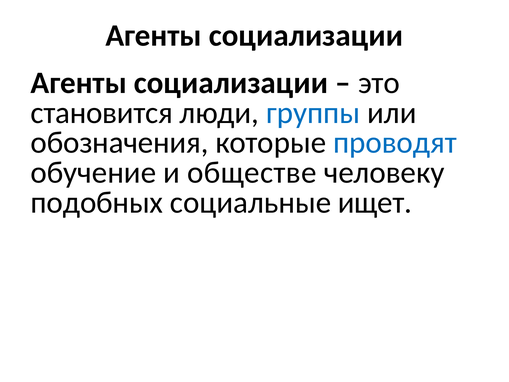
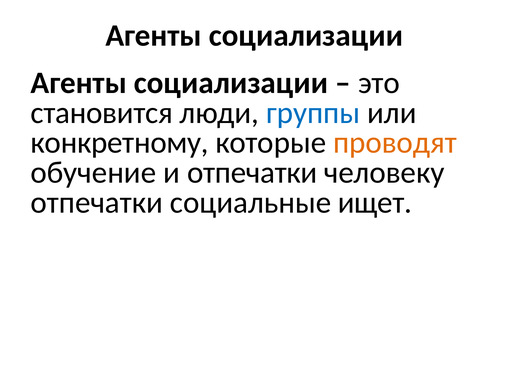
обозначения: обозначения -> конкретному
проводят colour: blue -> orange
и обществе: обществе -> отпечатки
подобных at (97, 202): подобных -> отпечатки
